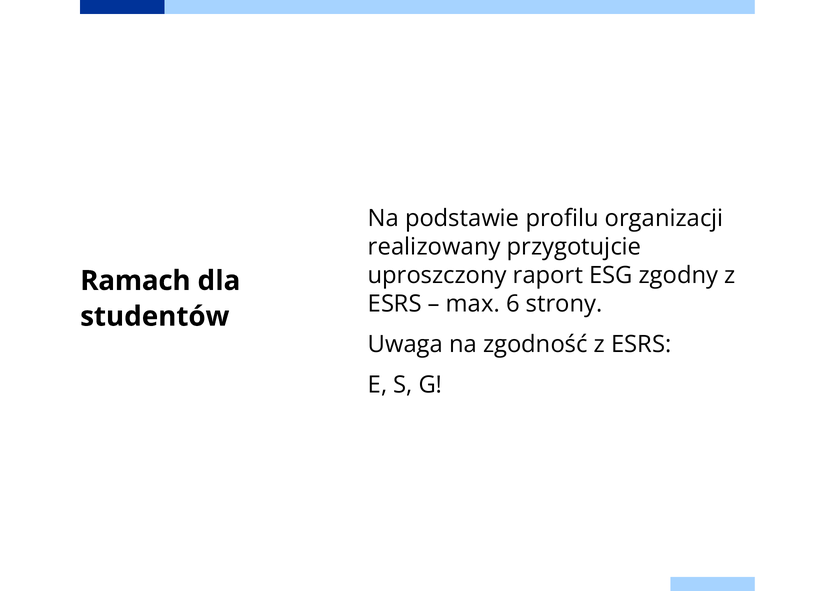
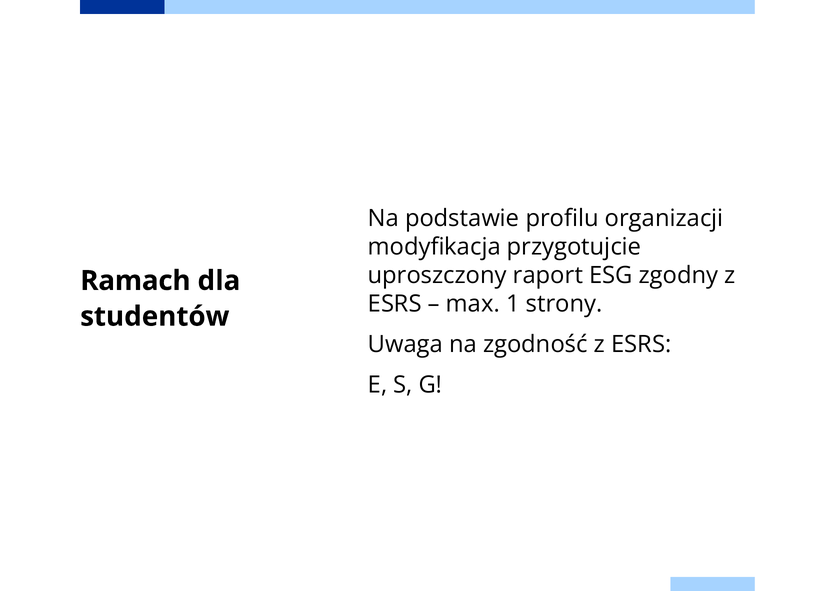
realizowany: realizowany -> modyfikacja
6: 6 -> 1
